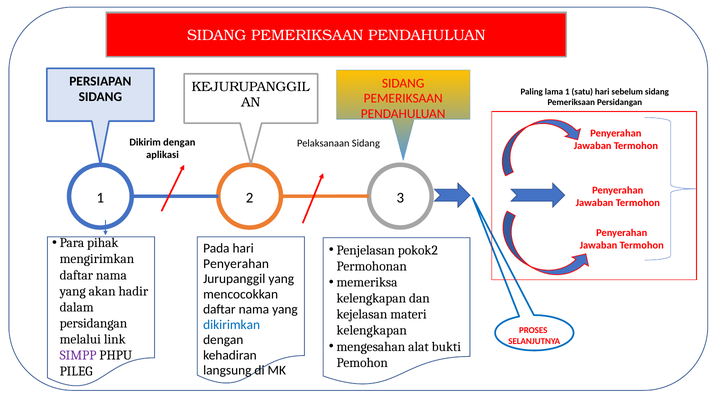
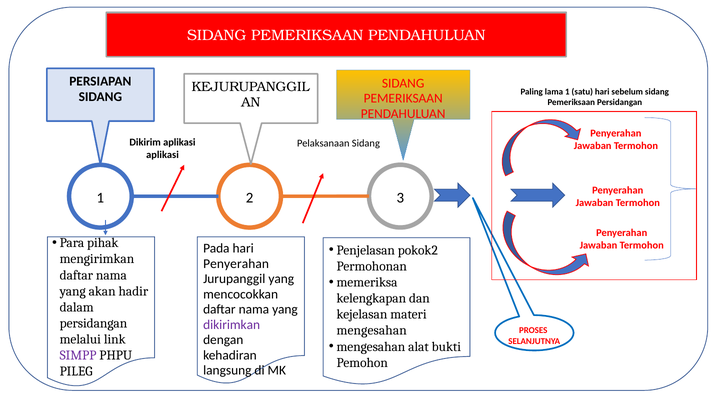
Dikirim dengan: dengan -> aplikasi
dikirimkan colour: blue -> purple
kelengkapan at (372, 330): kelengkapan -> mengesahan
